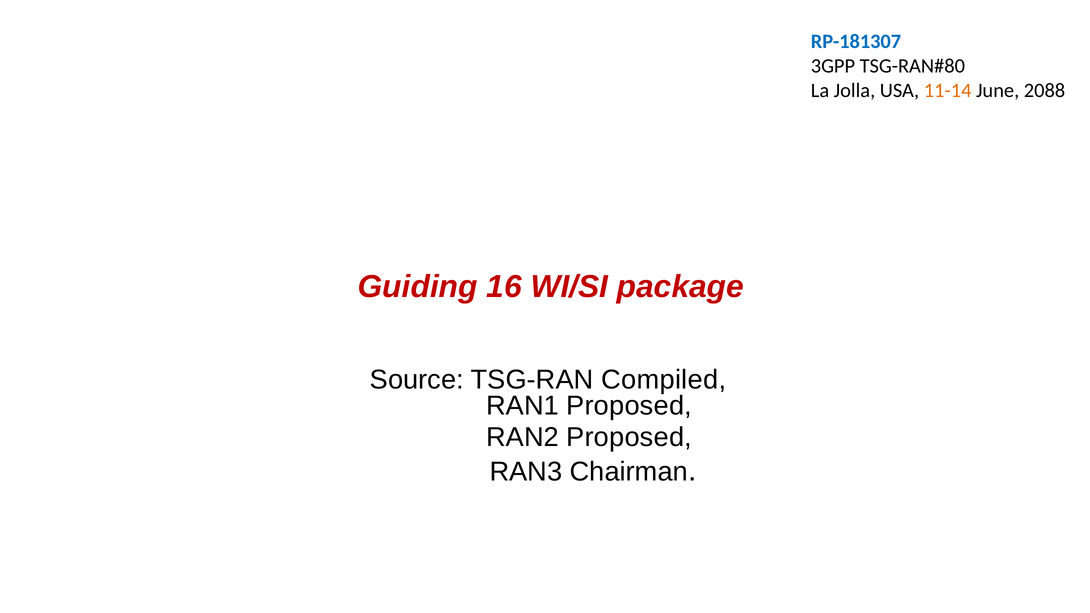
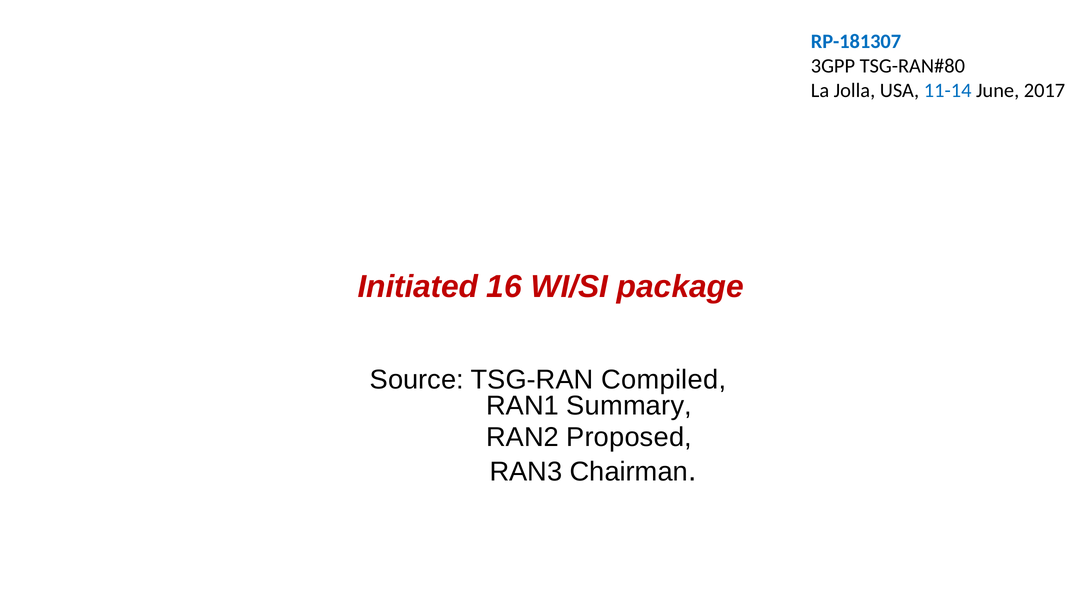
11-14 colour: orange -> blue
2088: 2088 -> 2017
Guiding: Guiding -> Initiated
RAN1 Proposed: Proposed -> Summary
